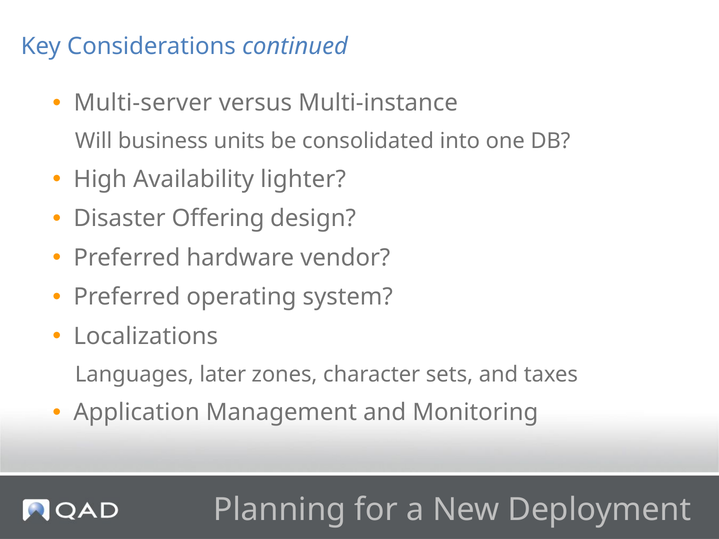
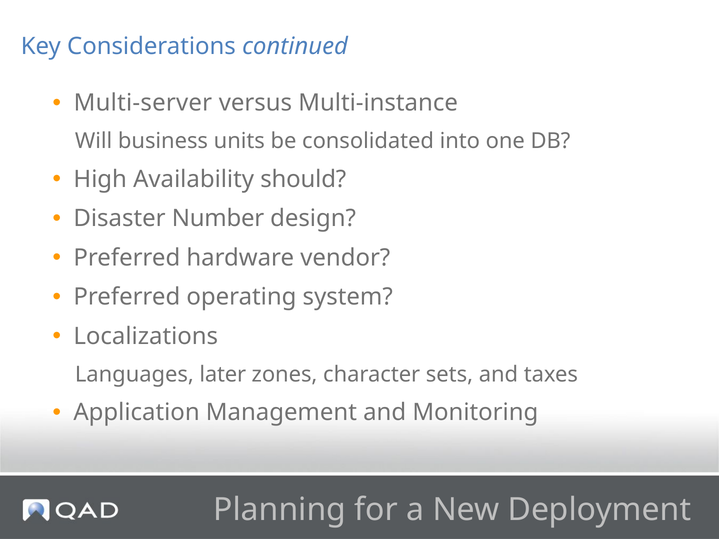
lighter: lighter -> should
Offering: Offering -> Number
